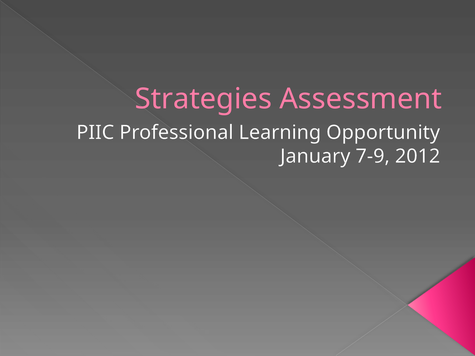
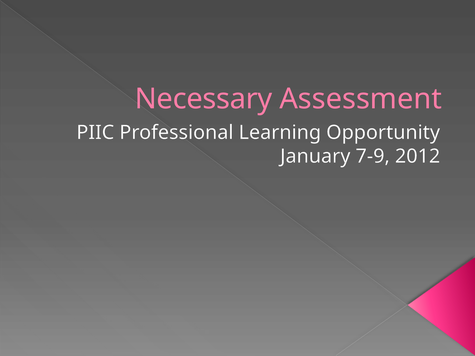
Strategies: Strategies -> Necessary
